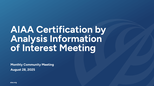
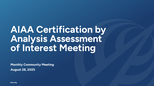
Information: Information -> Assessment
